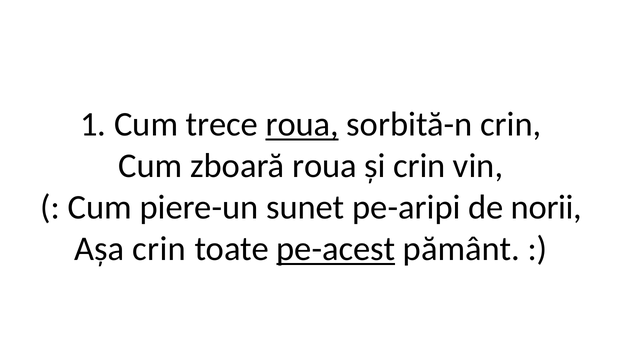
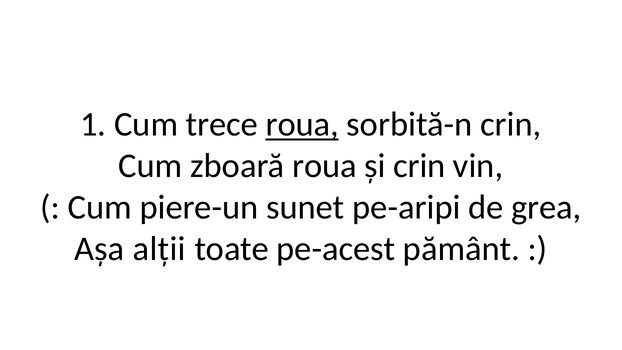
norii: norii -> grea
Așa crin: crin -> alții
pe-acest underline: present -> none
